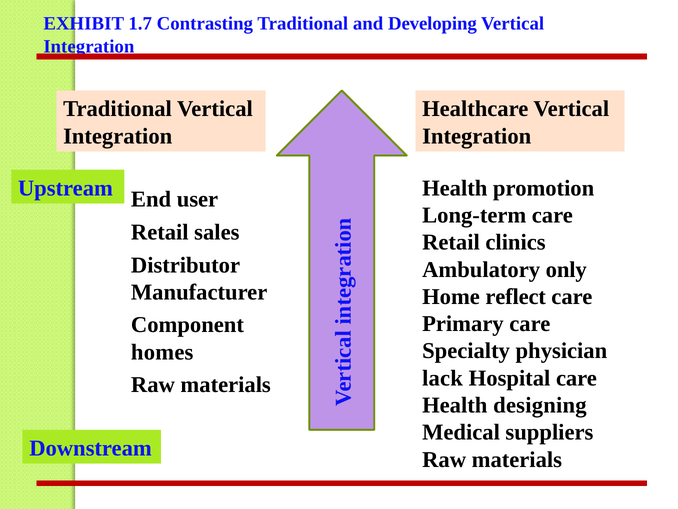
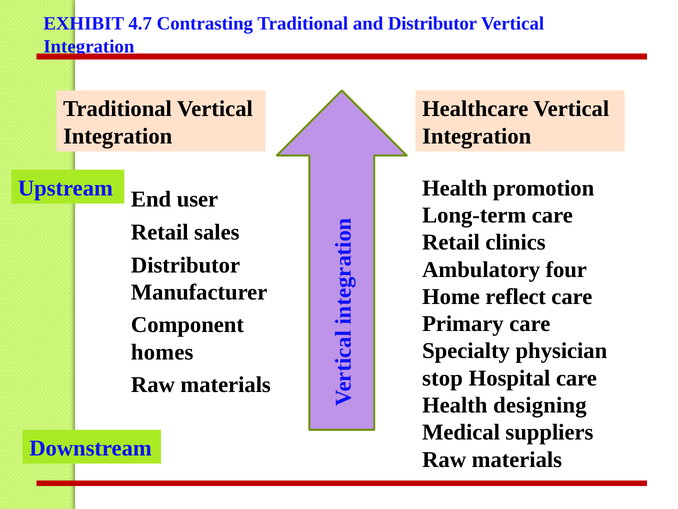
1.7: 1.7 -> 4.7
and Developing: Developing -> Distributor
only: only -> four
lack: lack -> stop
